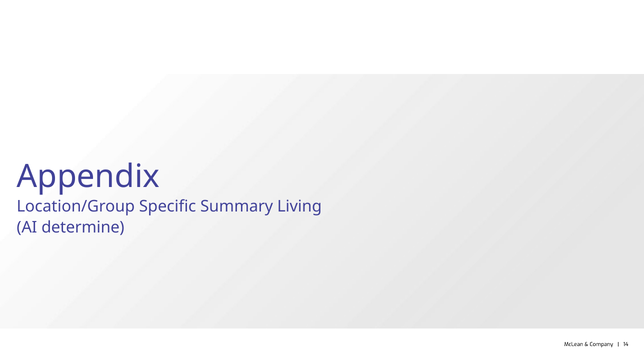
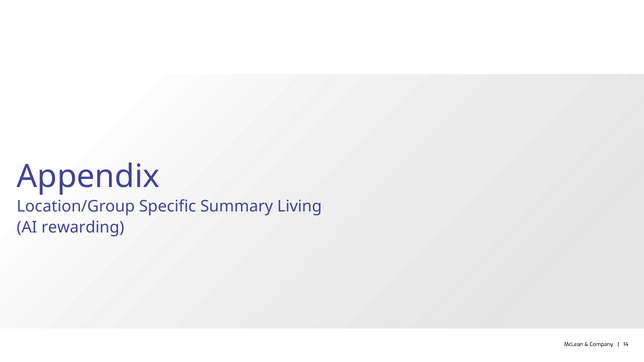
determine: determine -> rewarding
